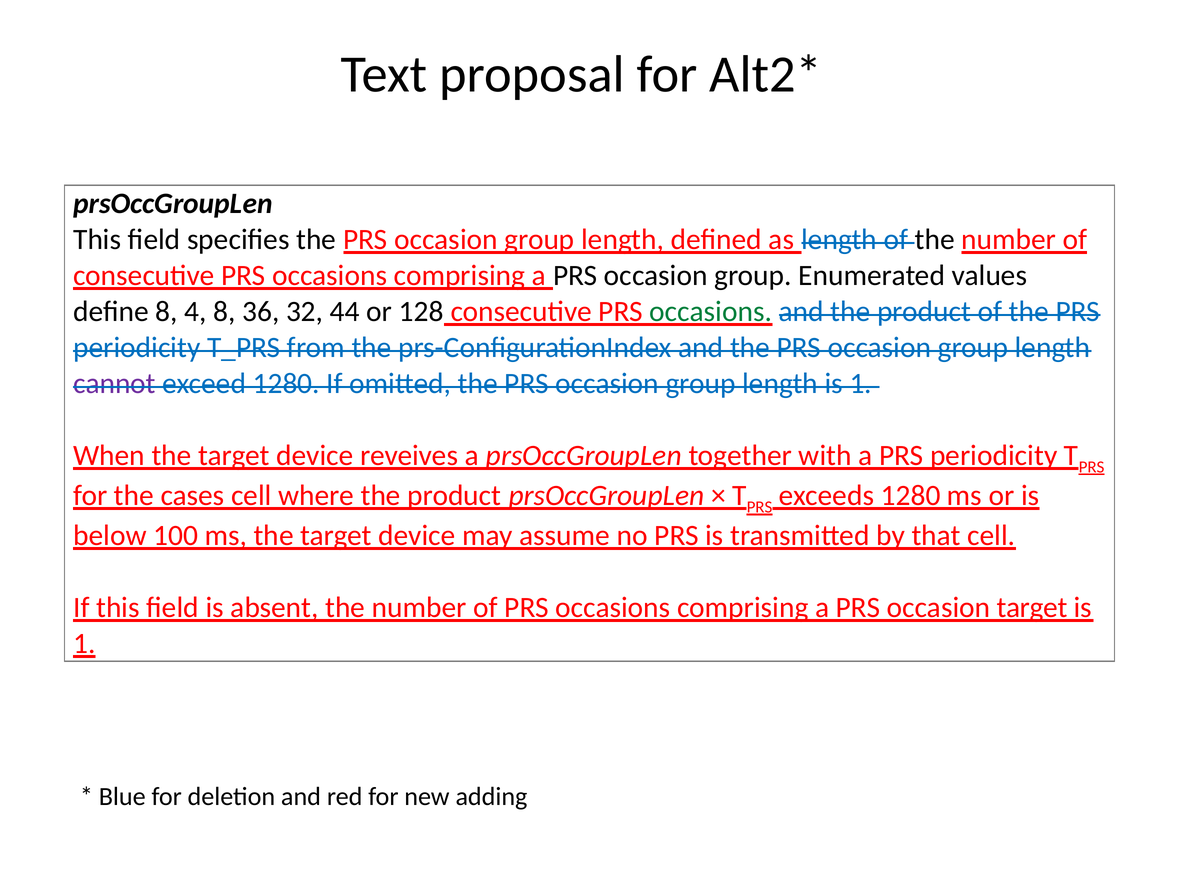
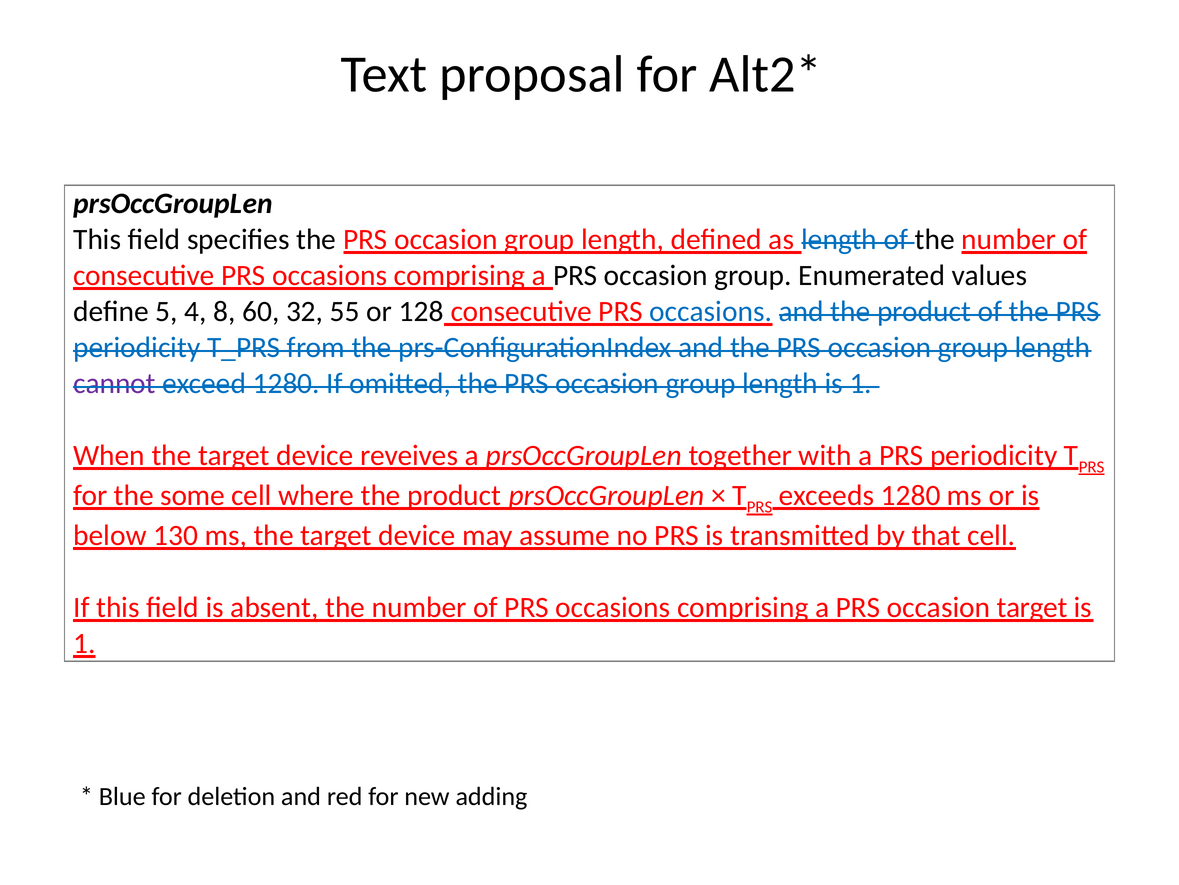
define 8: 8 -> 5
36: 36 -> 60
44: 44 -> 55
occasions at (711, 311) colour: green -> blue
cases: cases -> some
100: 100 -> 130
